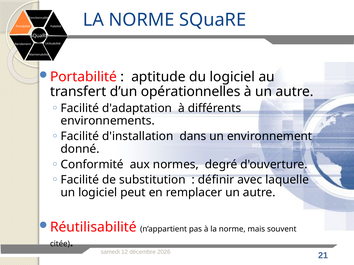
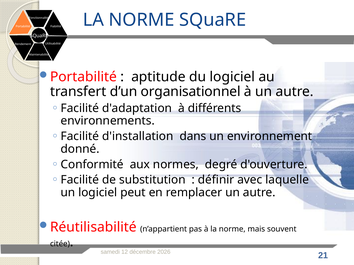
opérationnelles: opérationnelles -> organisationnel
